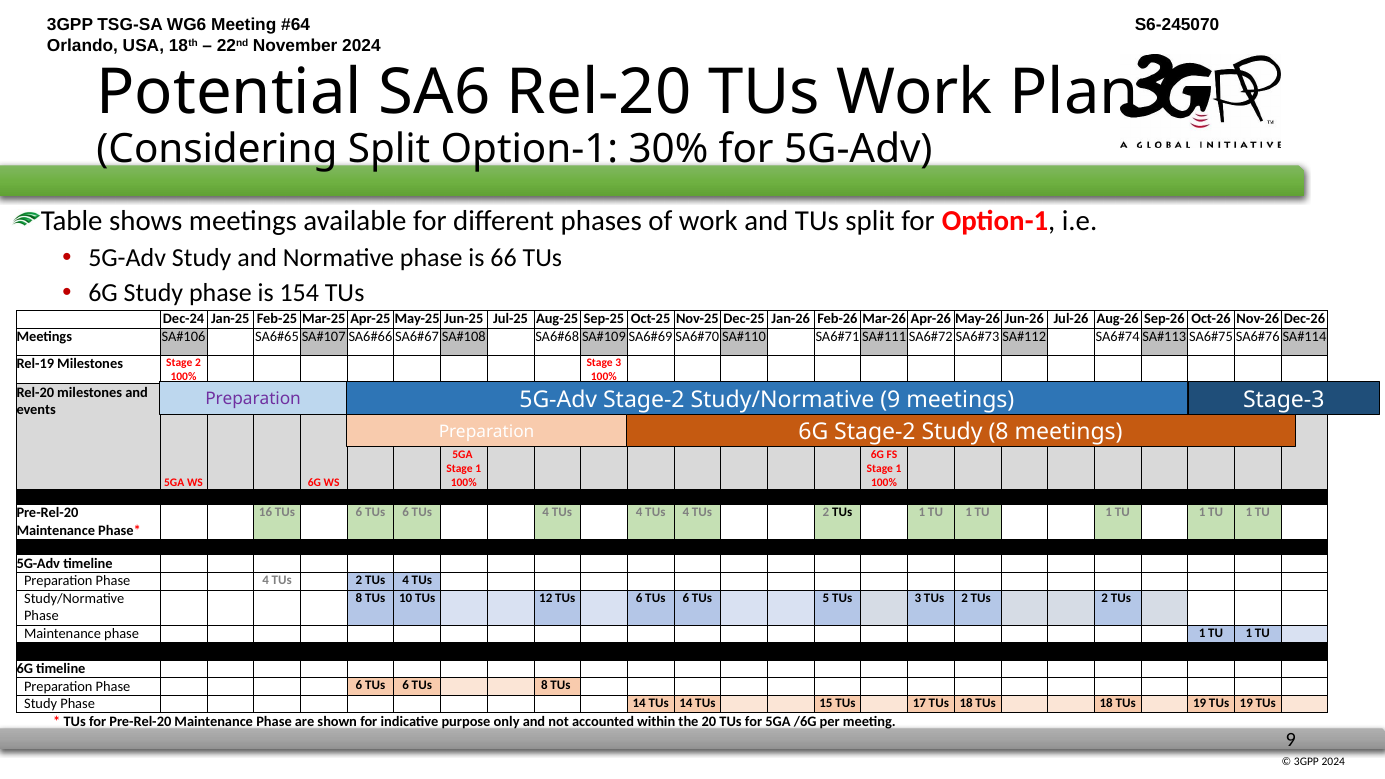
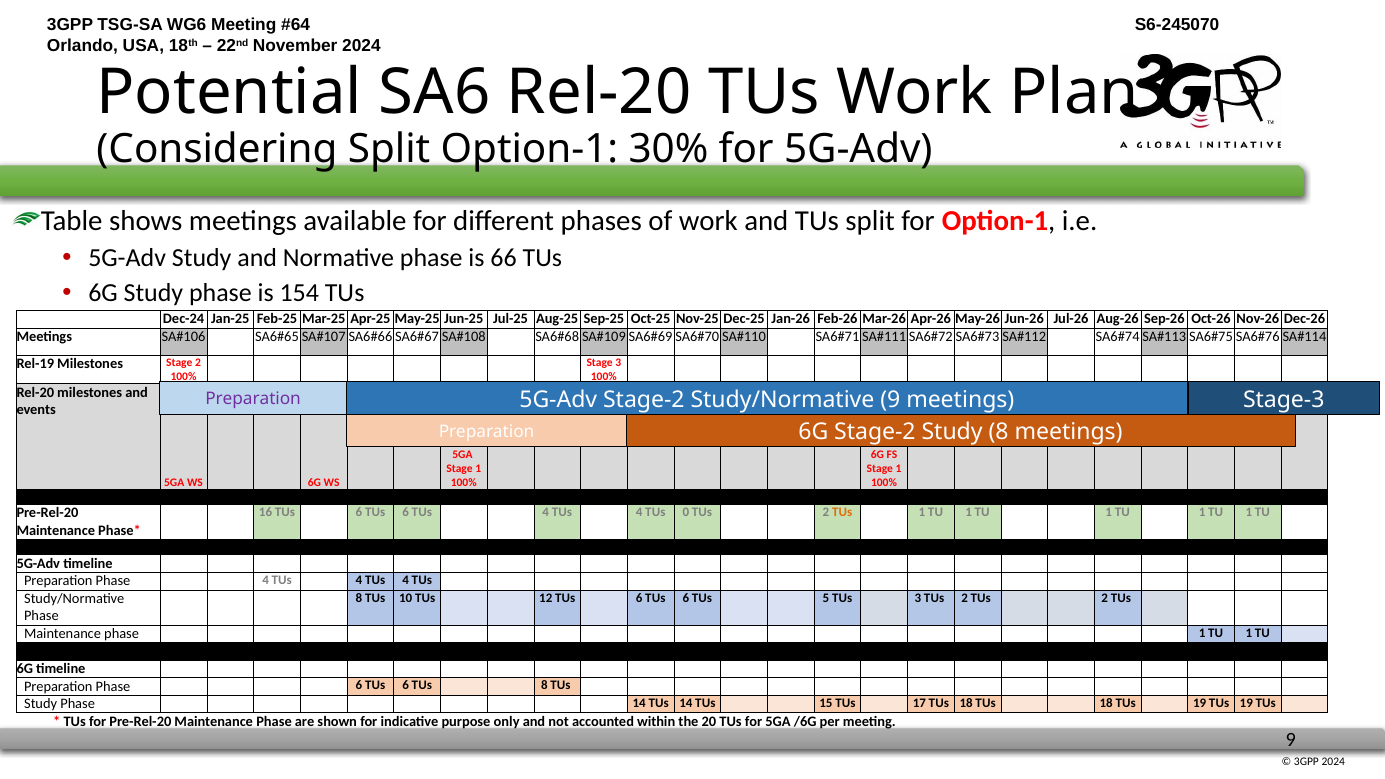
4 at (686, 512): 4 -> 0
TUs at (842, 512) colour: black -> orange
Phase 4 TUs 2: 2 -> 4
